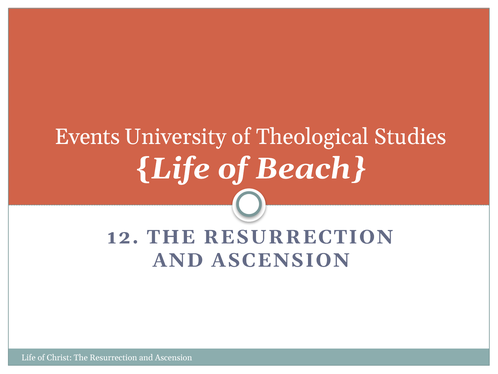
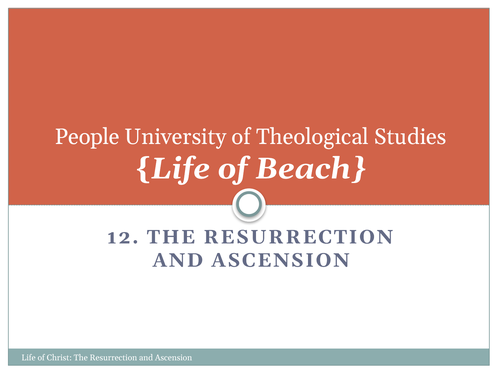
Events: Events -> People
